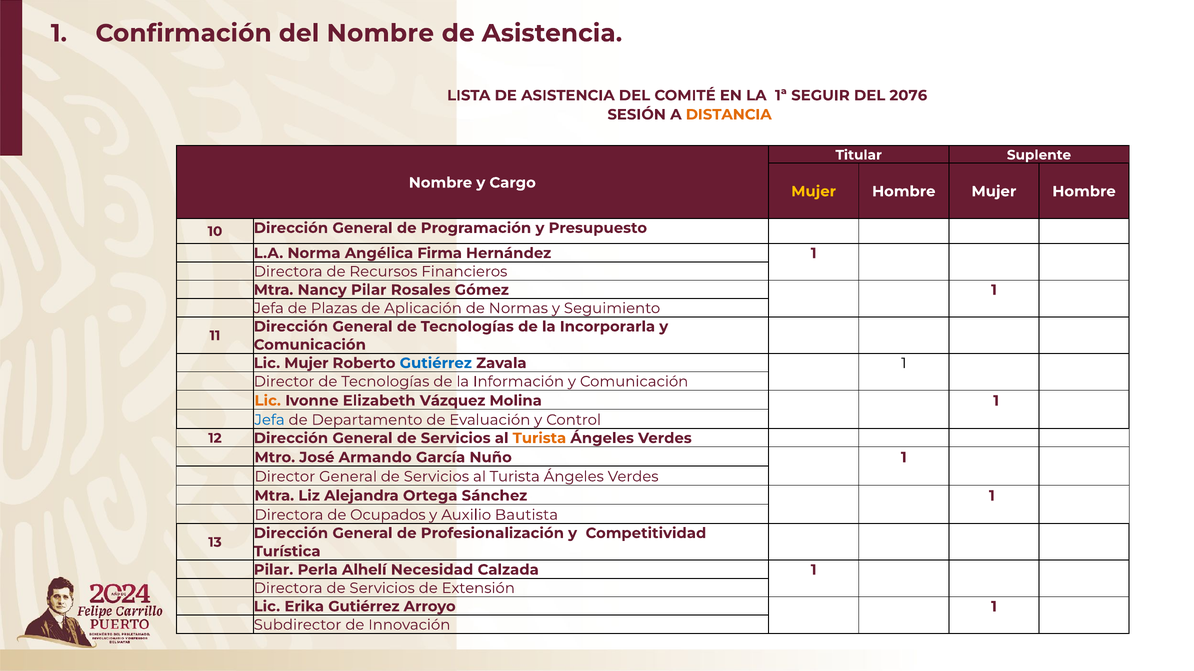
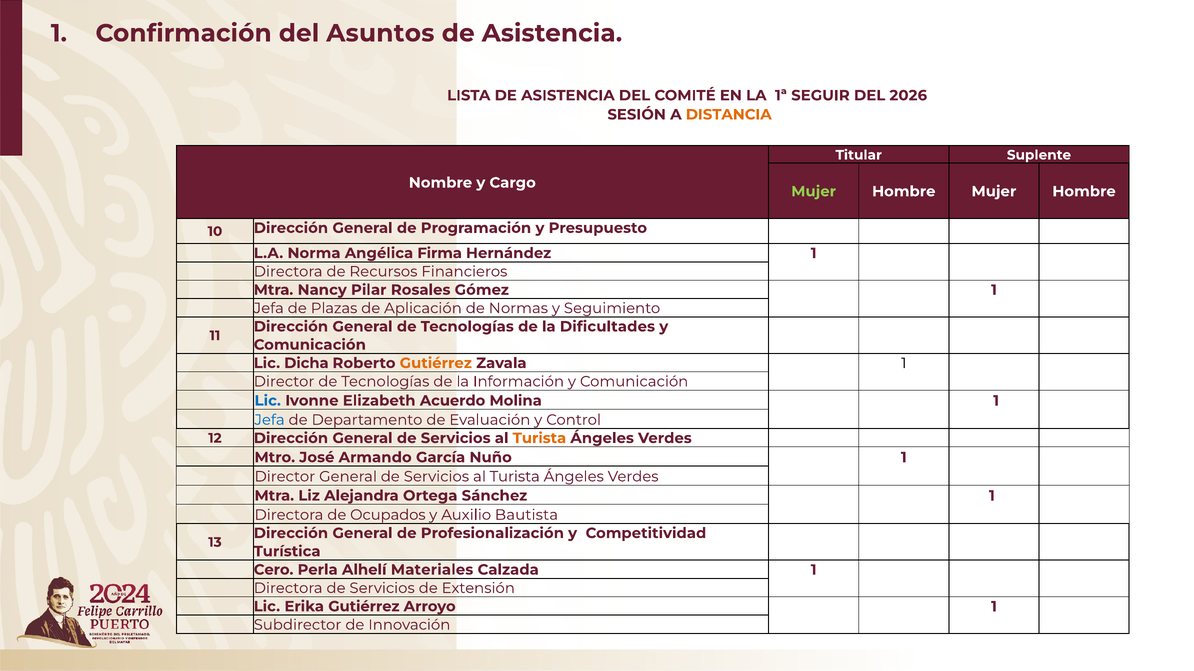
del Nombre: Nombre -> Asuntos
2076: 2076 -> 2026
Mujer at (814, 192) colour: yellow -> light green
Incorporarla: Incorporarla -> Dificultades
Lic Mujer: Mujer -> Dicha
Gutiérrez at (436, 363) colour: blue -> orange
Lic at (268, 401) colour: orange -> blue
Vázquez: Vázquez -> Acuerdo
Pilar at (273, 570): Pilar -> Cero
Necesidad: Necesidad -> Materiales
